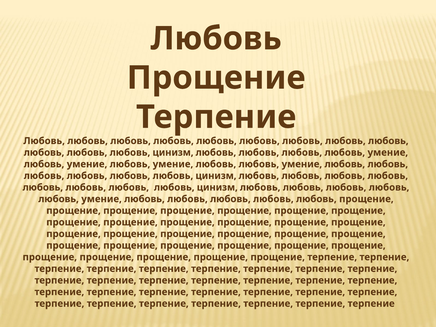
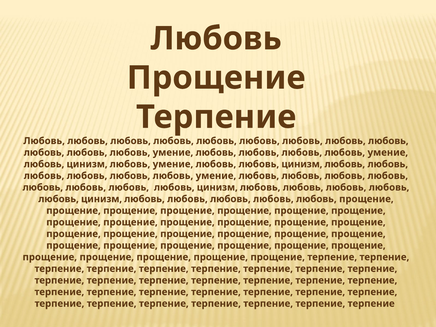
цинизм at (173, 152): цинизм -> умение
умение at (87, 164): умение -> цинизм
умение at (302, 164): умение -> цинизм
цинизм at (216, 176): цинизм -> умение
умение at (102, 199): умение -> цинизм
